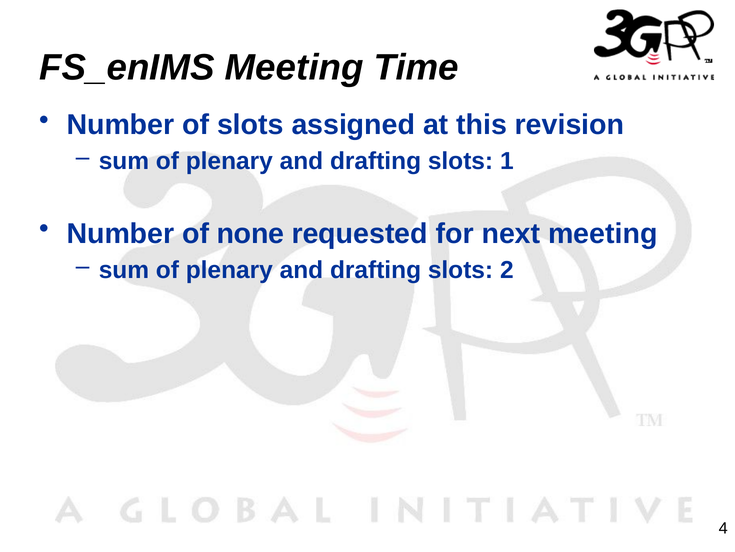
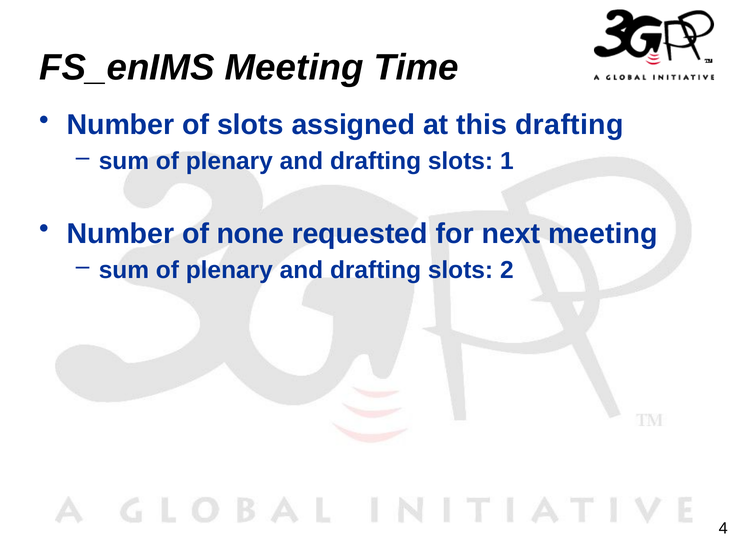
this revision: revision -> drafting
